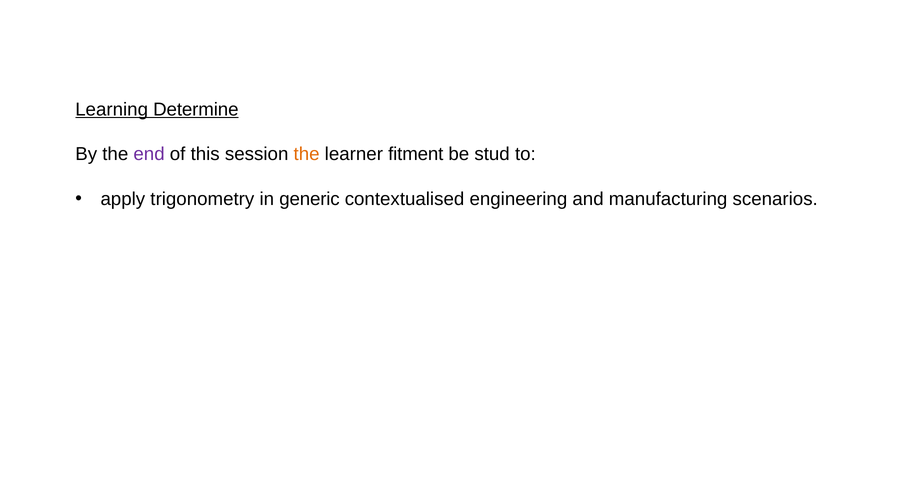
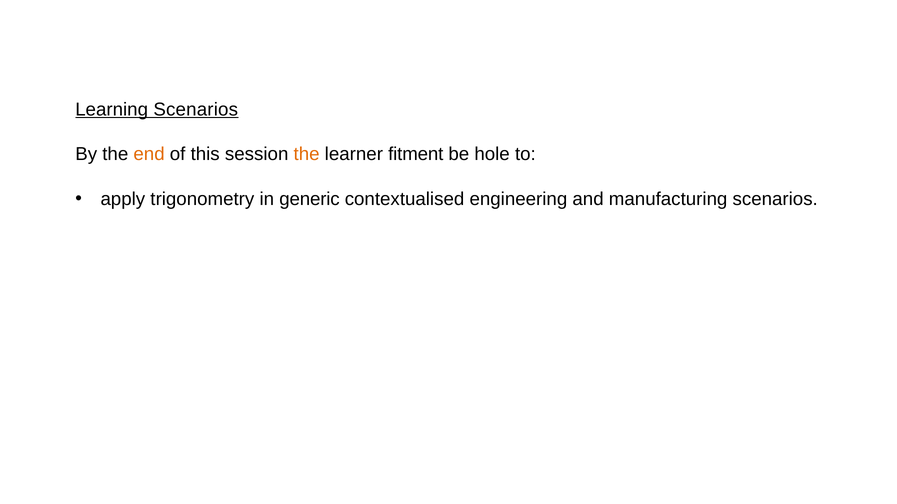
Learning Determine: Determine -> Scenarios
end colour: purple -> orange
stud: stud -> hole
